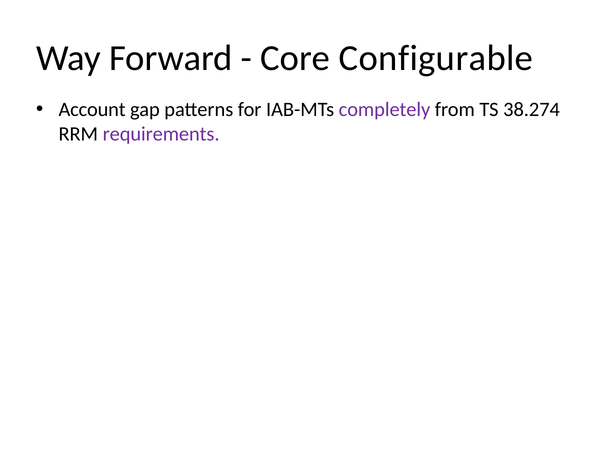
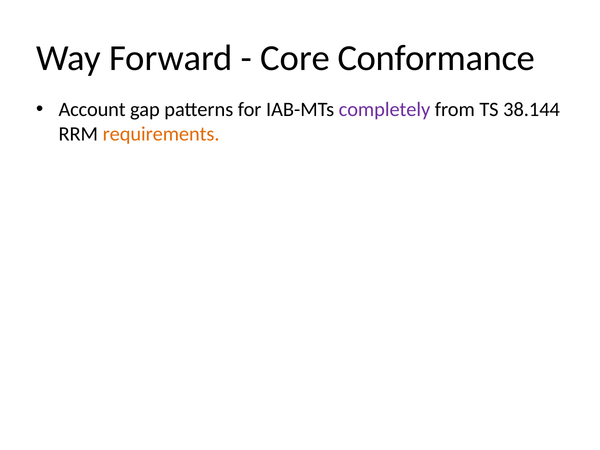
Configurable: Configurable -> Conformance
38.274: 38.274 -> 38.144
requirements colour: purple -> orange
